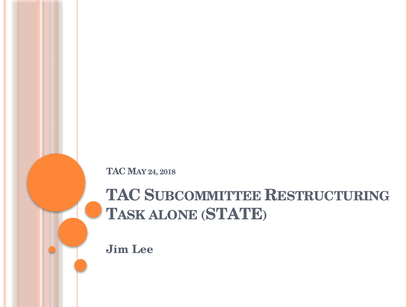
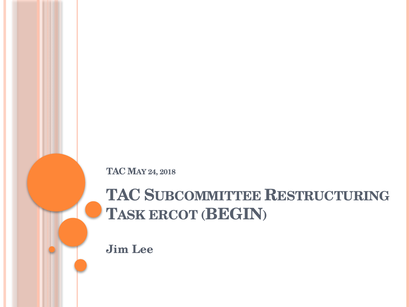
ALONE: ALONE -> ERCOT
STATE: STATE -> BEGIN
